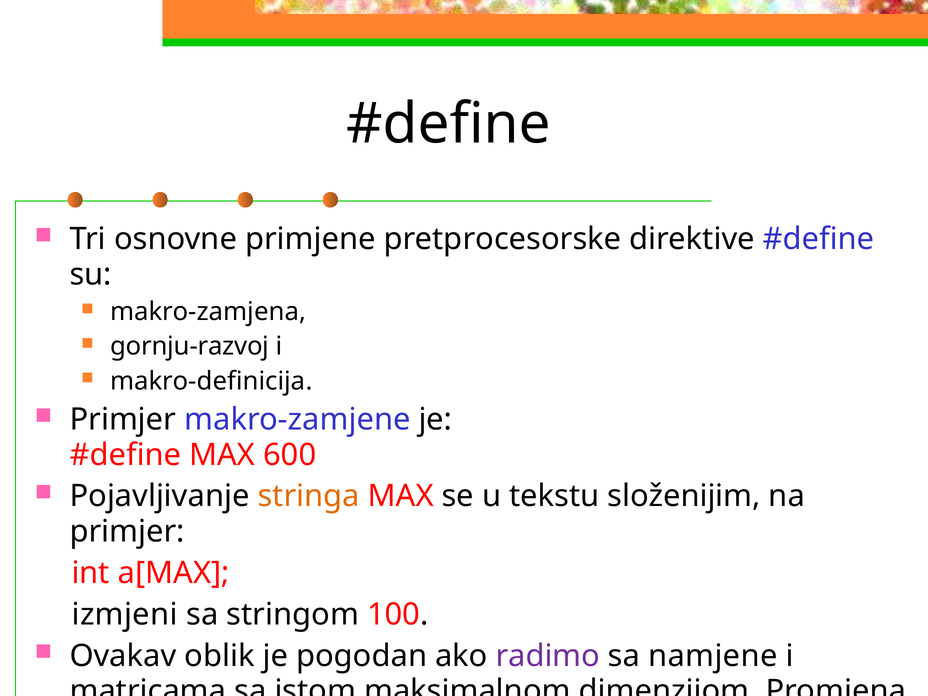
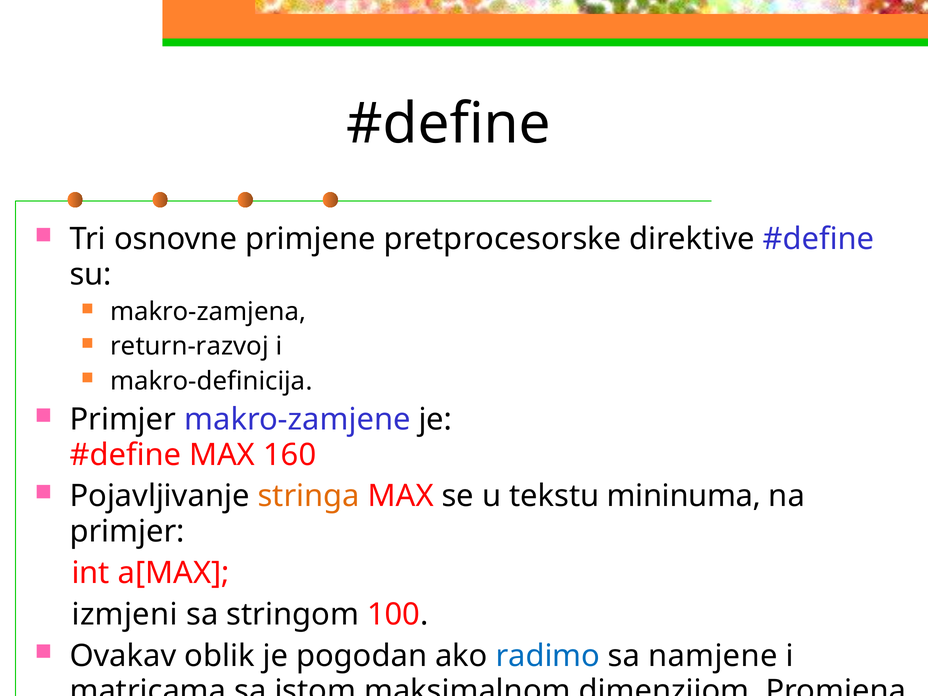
gornju-razvoj: gornju-razvoj -> return-razvoj
600: 600 -> 160
složenijim: složenijim -> mininuma
radimo colour: purple -> blue
